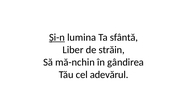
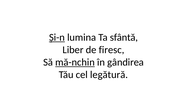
străin: străin -> firesc
mă-nchin underline: none -> present
adevărul: adevărul -> legătură
